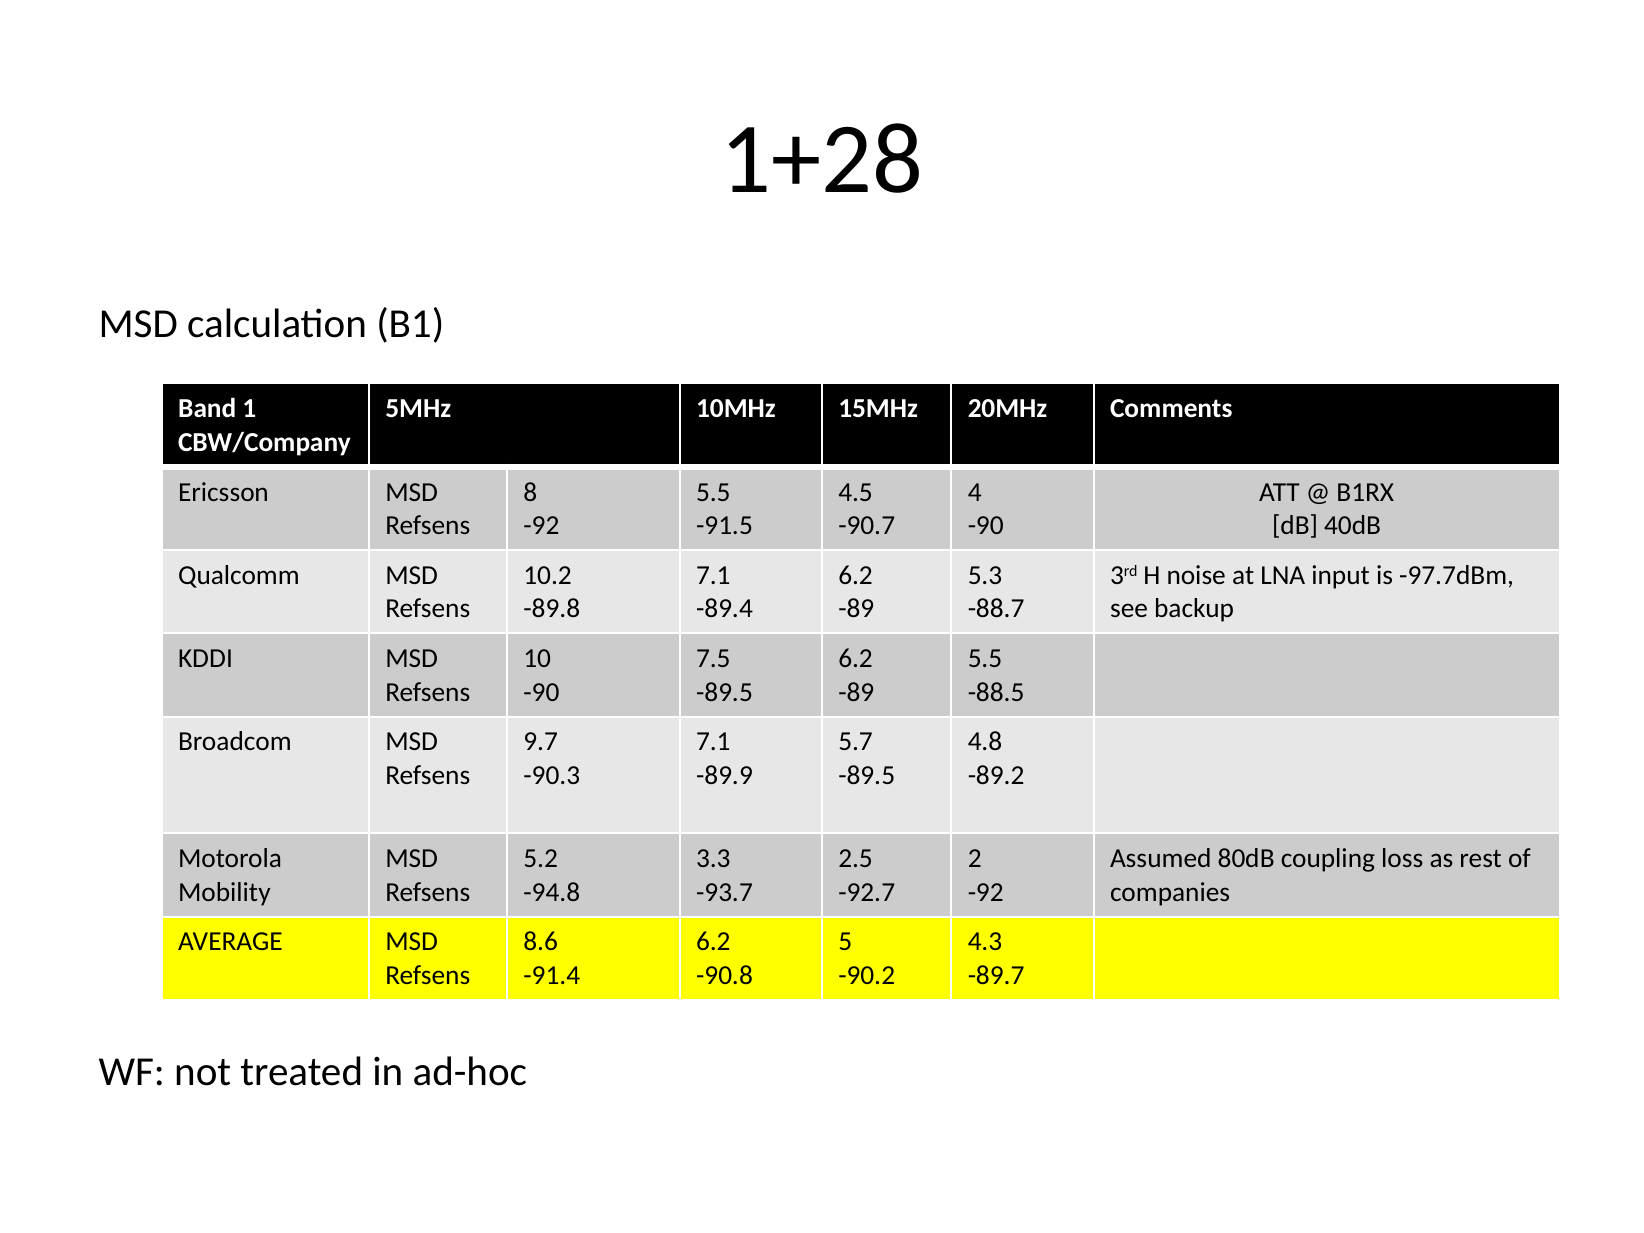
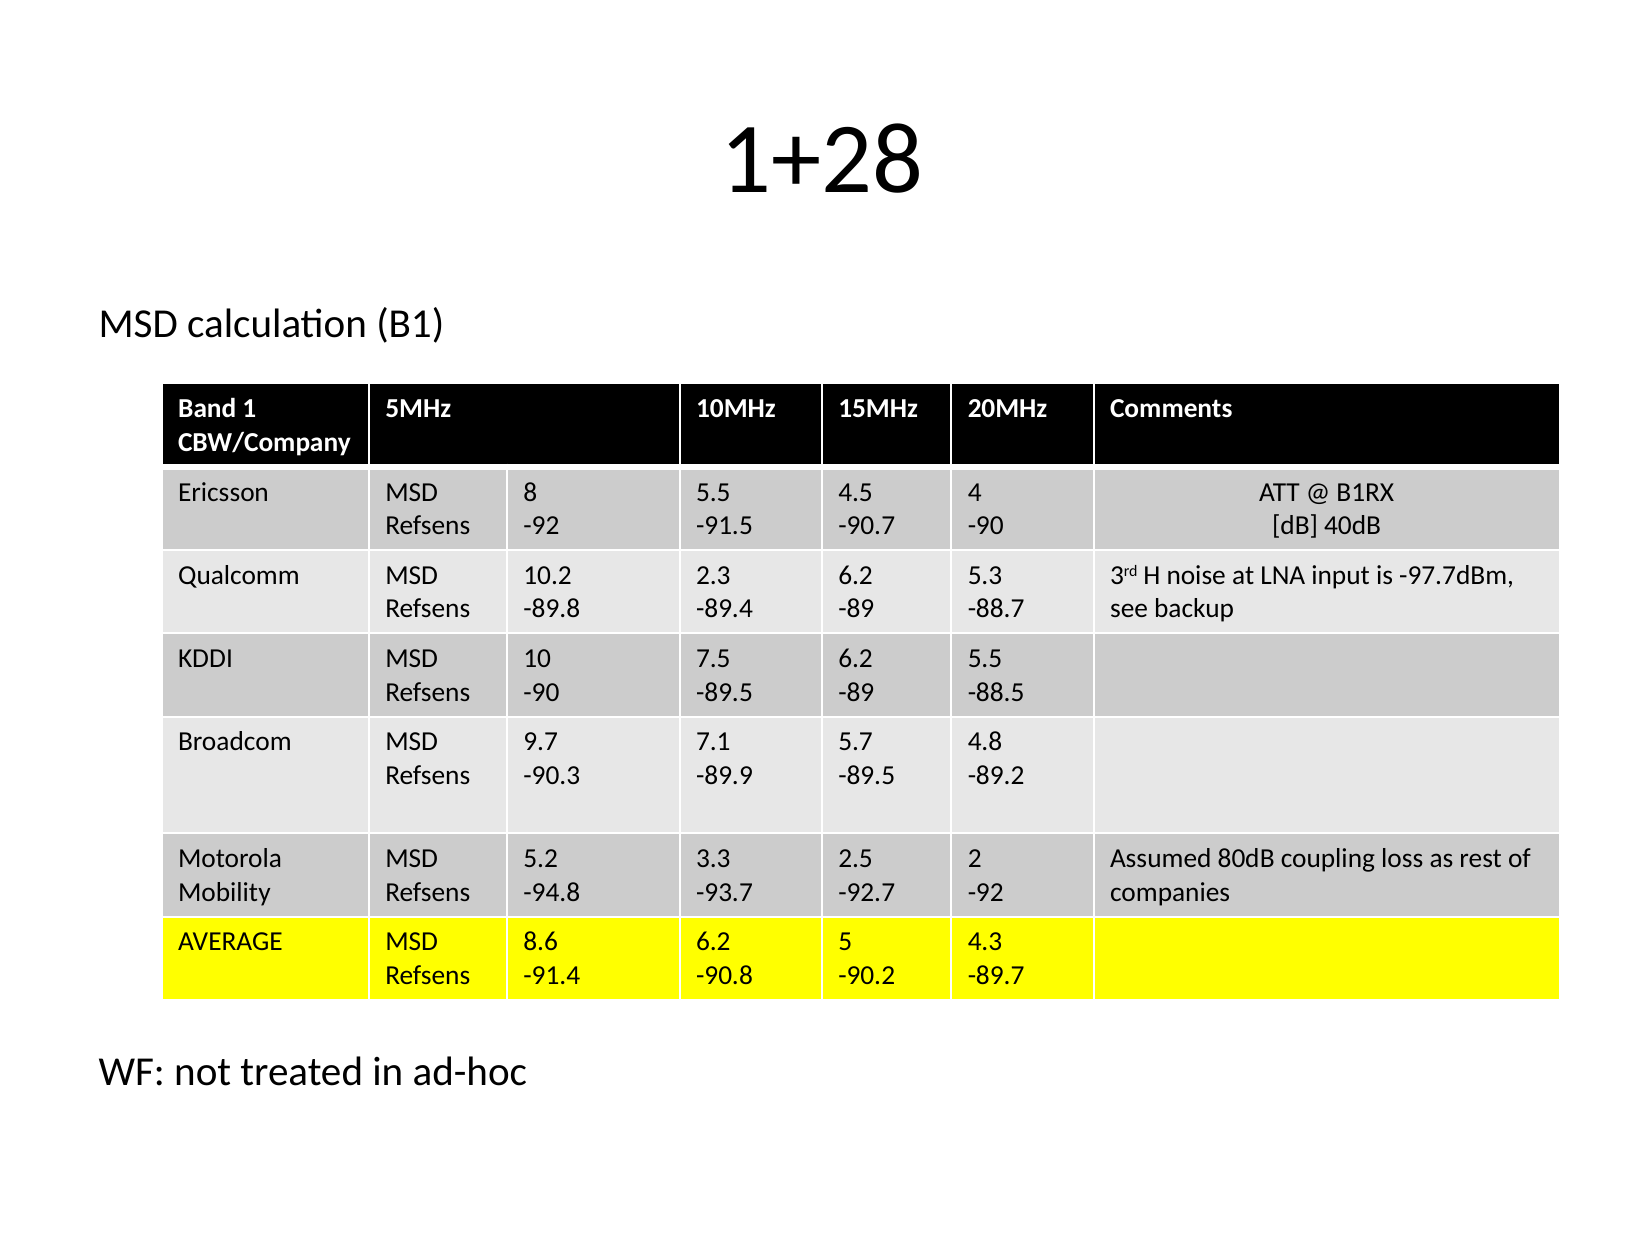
7.1 at (713, 575): 7.1 -> 2.3
